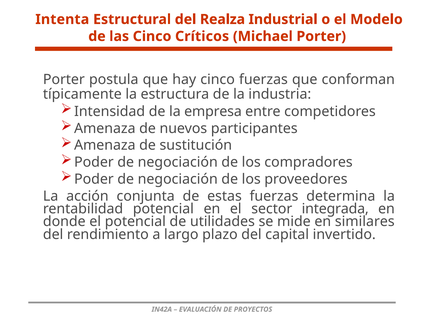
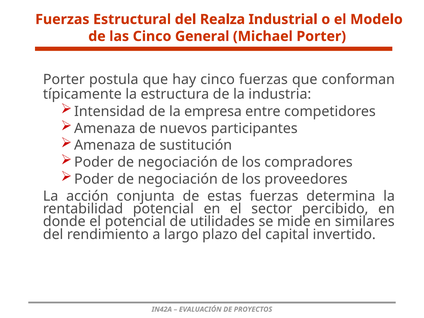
Intenta at (62, 19): Intenta -> Fuerzas
Críticos: Críticos -> General
integrada: integrada -> percibido
